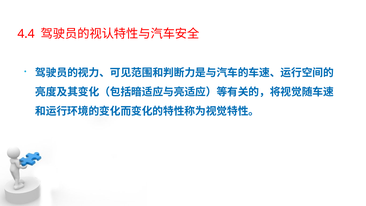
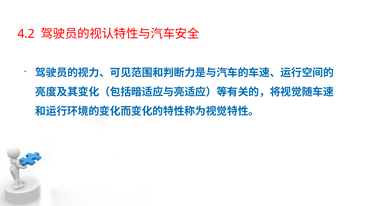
4.4: 4.4 -> 4.2
